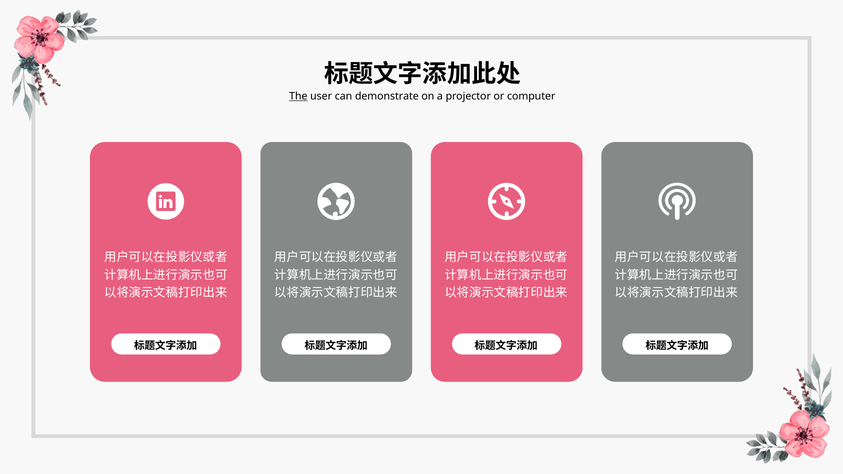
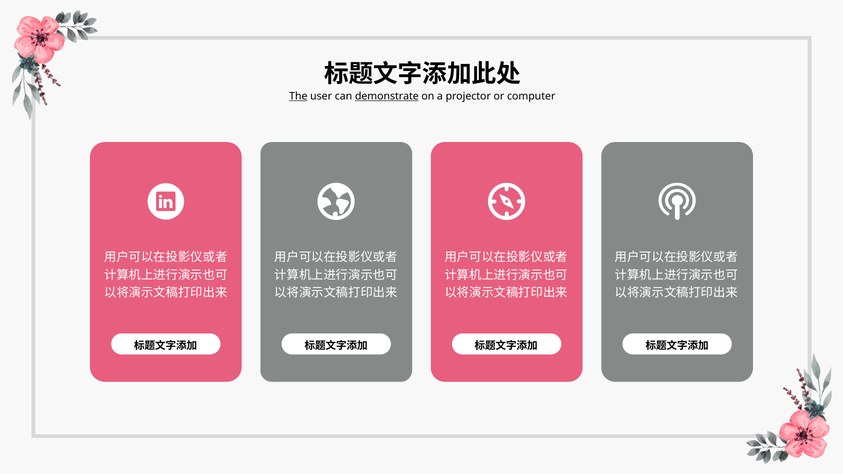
demonstrate underline: none -> present
